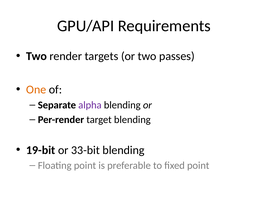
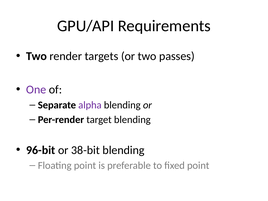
One colour: orange -> purple
19-bit: 19-bit -> 96-bit
33-bit: 33-bit -> 38-bit
